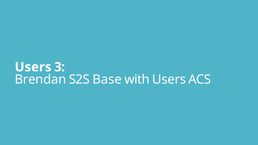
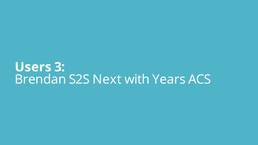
Base: Base -> Next
with Users: Users -> Years
